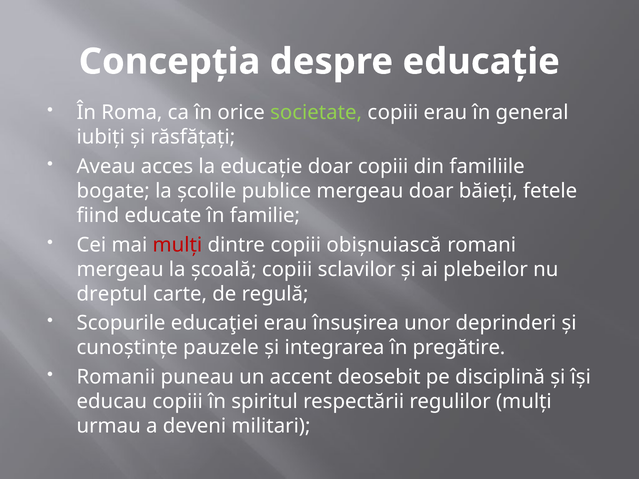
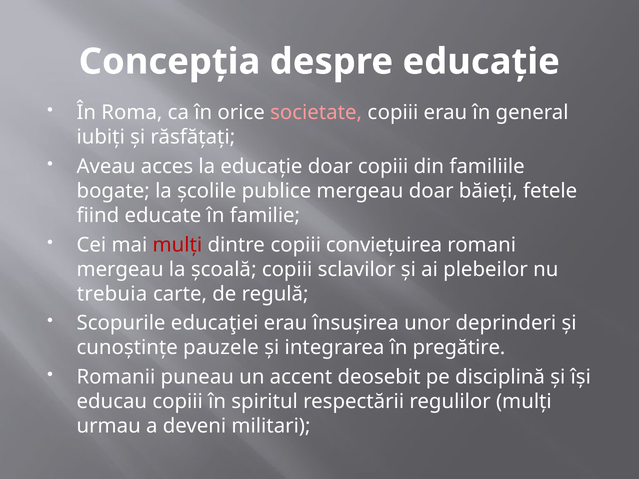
societate colour: light green -> pink
obișnuiască: obișnuiască -> conviețuirea
dreptul: dreptul -> trebuia
